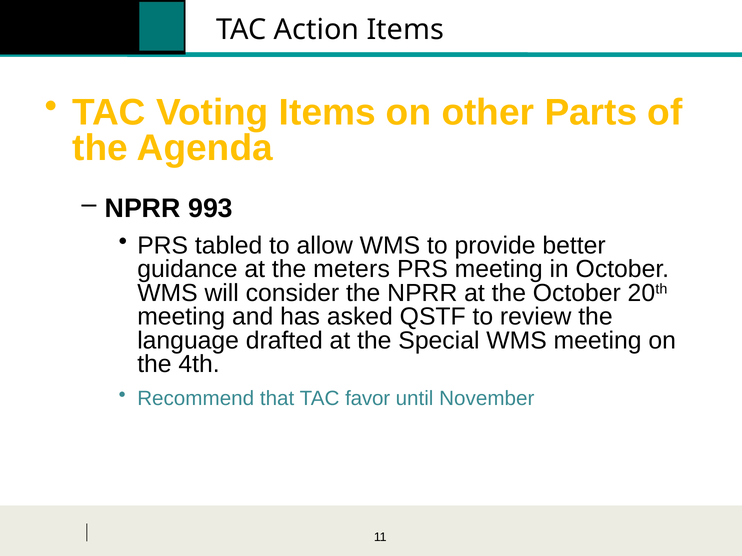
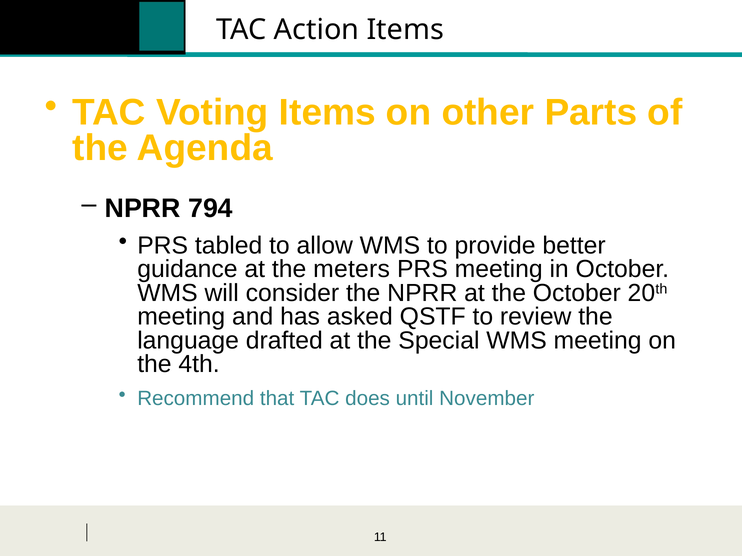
993: 993 -> 794
favor: favor -> does
